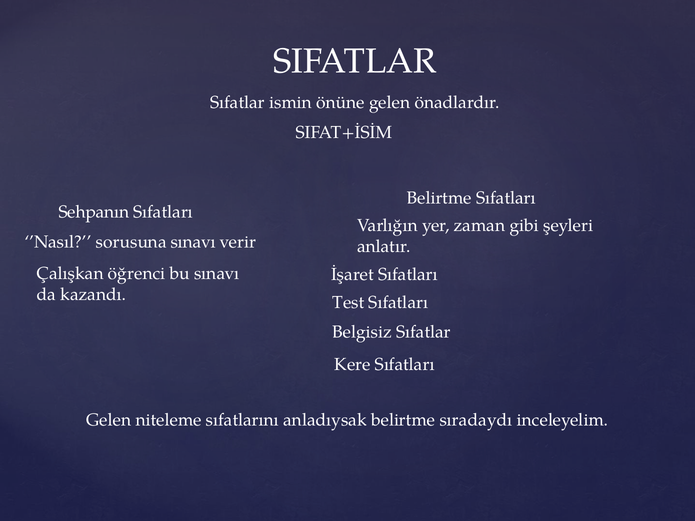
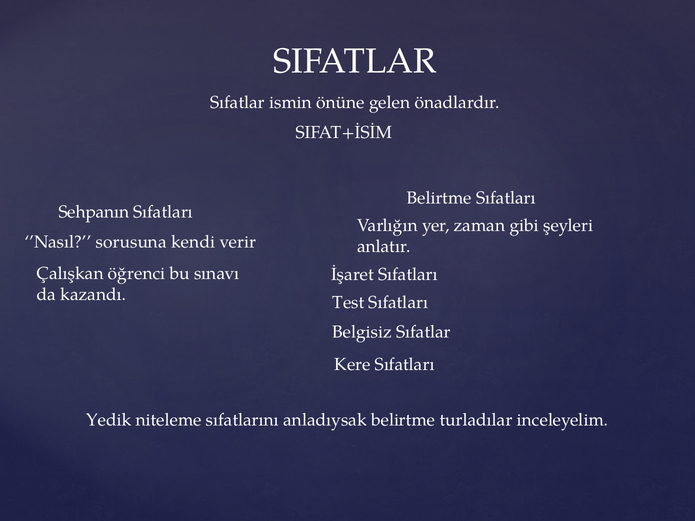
sorusuna sınavı: sınavı -> kendi
Gelen at (109, 420): Gelen -> Yedik
sıradaydı: sıradaydı -> turladılar
